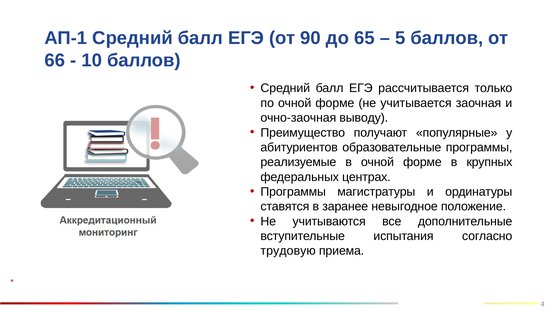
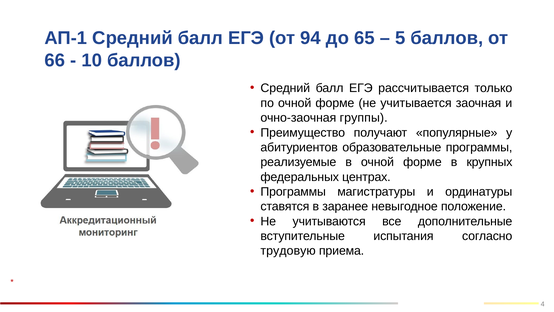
90: 90 -> 94
выводу: выводу -> группы
